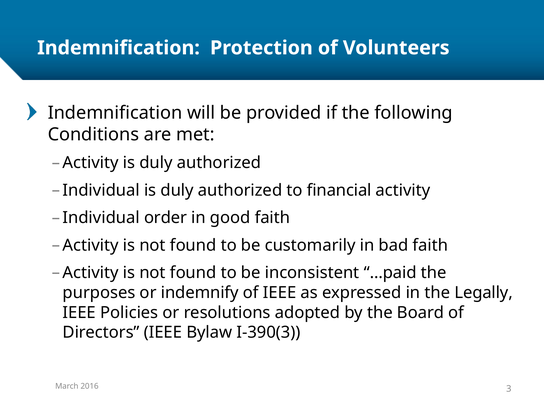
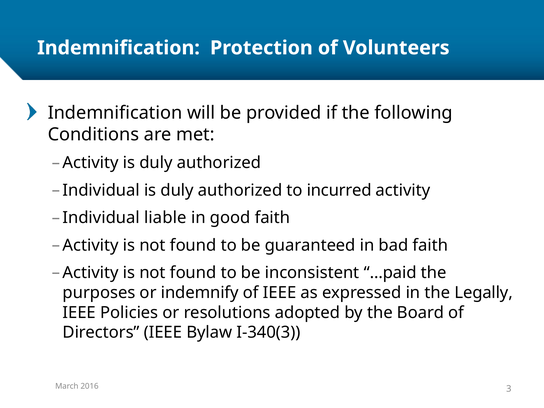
financial: financial -> incurred
order: order -> liable
customarily: customarily -> guaranteed
I-390(3: I-390(3 -> I-340(3
